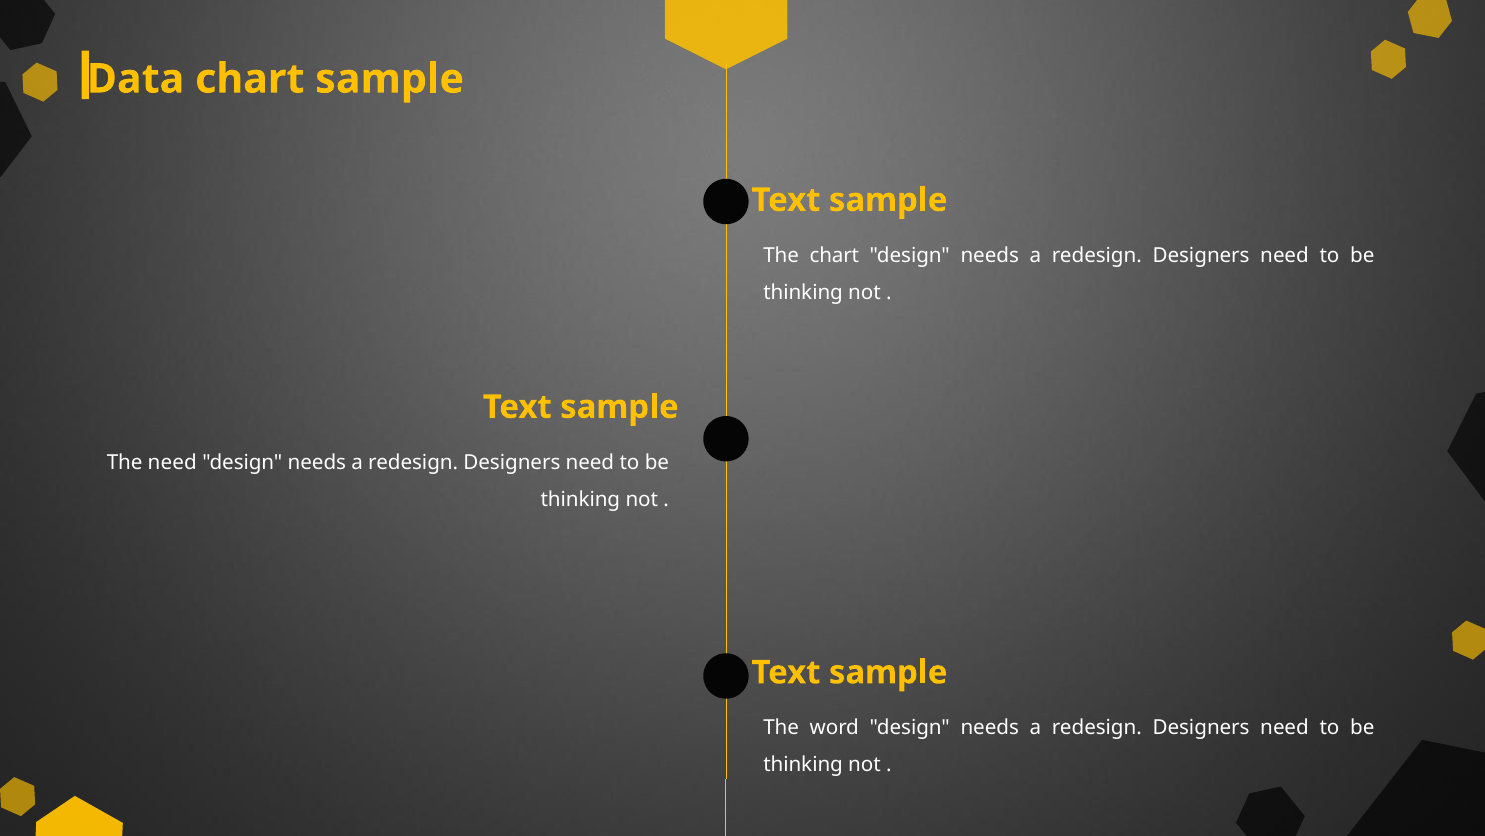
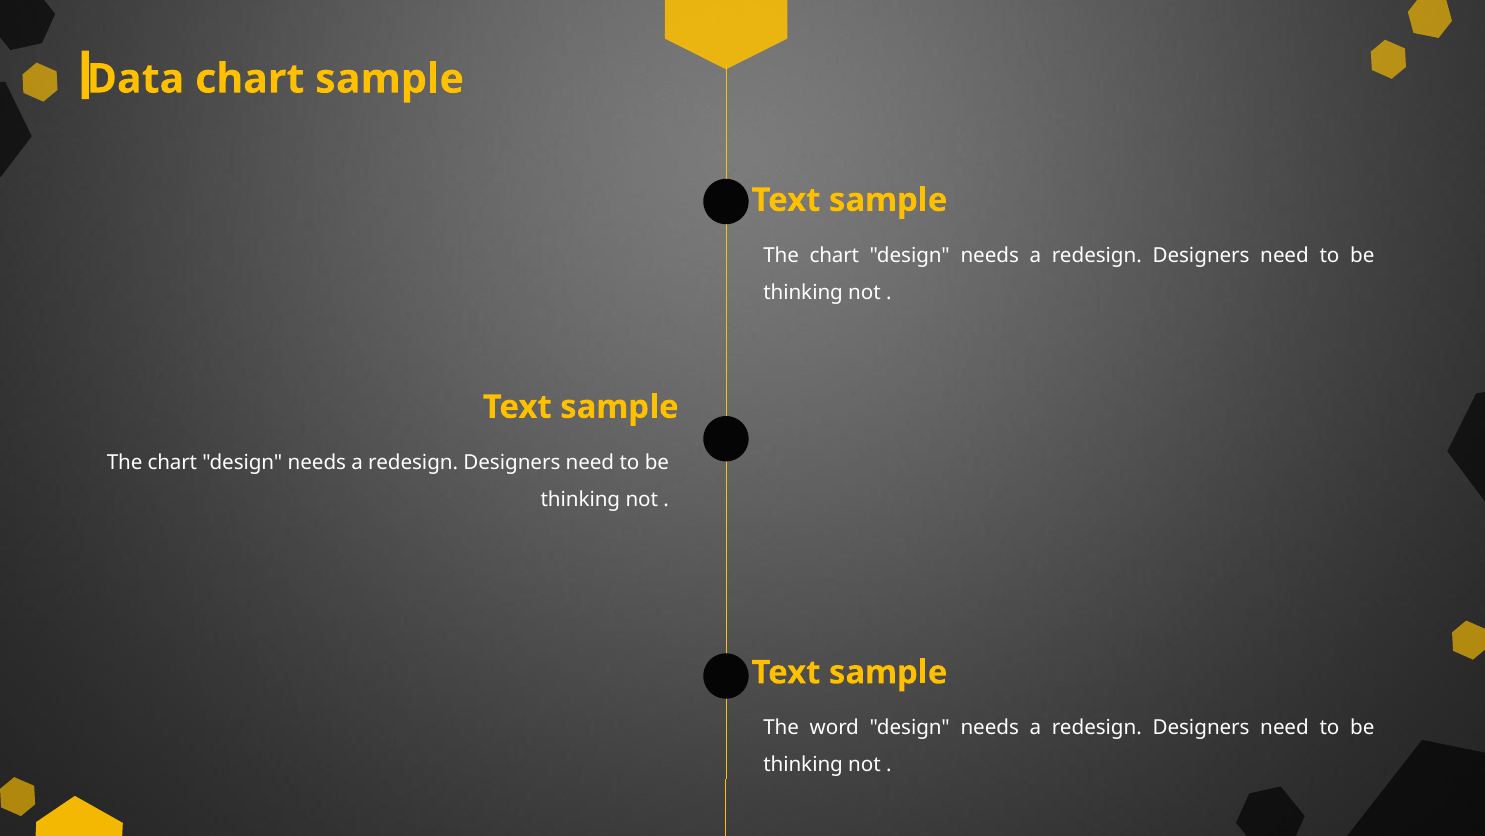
need at (172, 462): need -> chart
